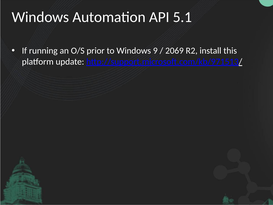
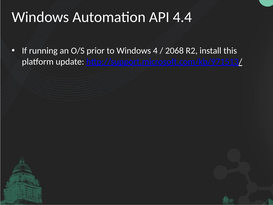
5.1: 5.1 -> 4.4
9: 9 -> 4
2069: 2069 -> 2068
